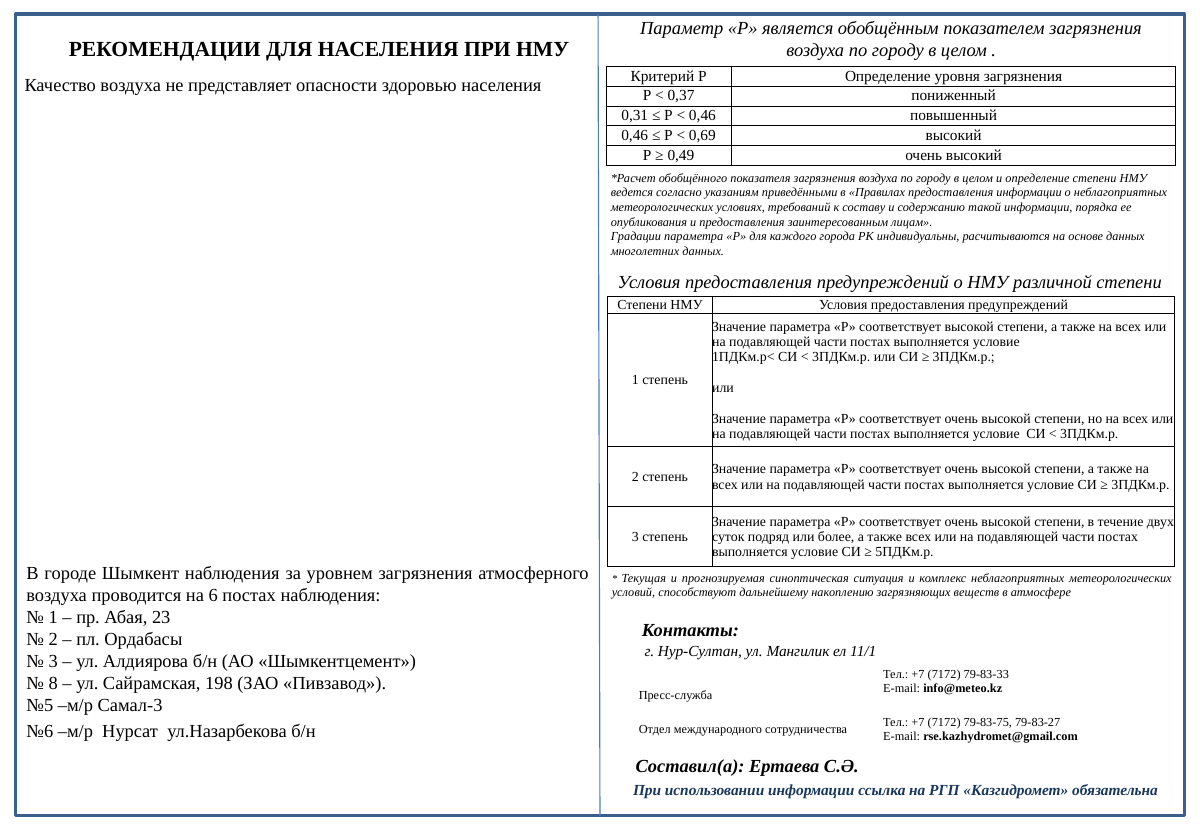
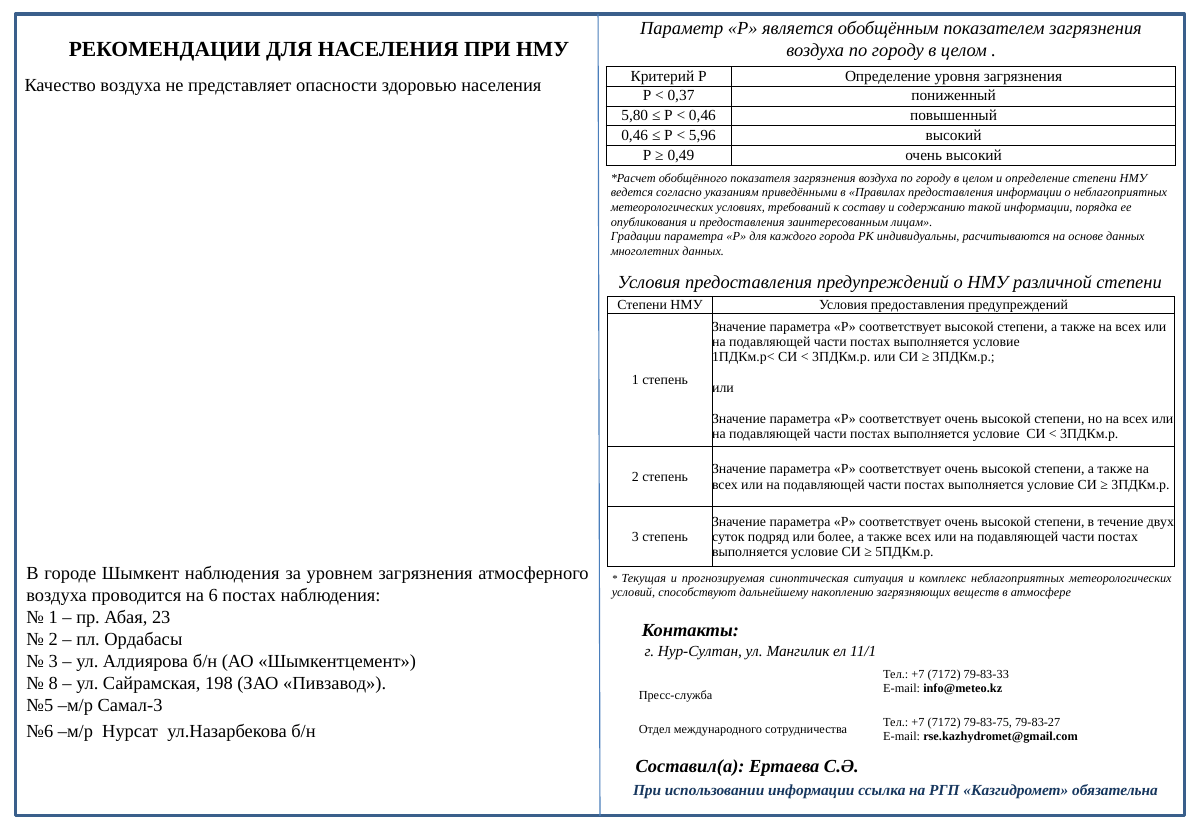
0,31: 0,31 -> 5,80
0,69: 0,69 -> 5,96
